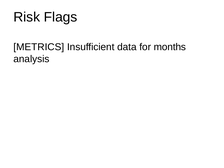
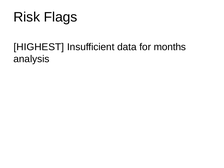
METRICS: METRICS -> HIGHEST
